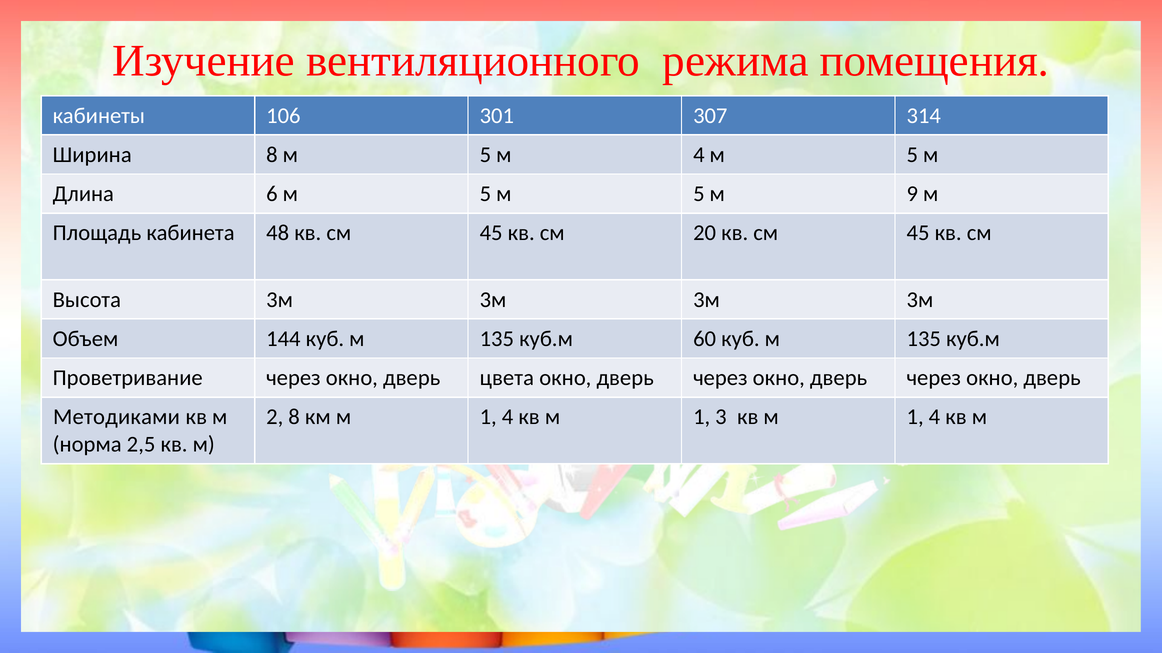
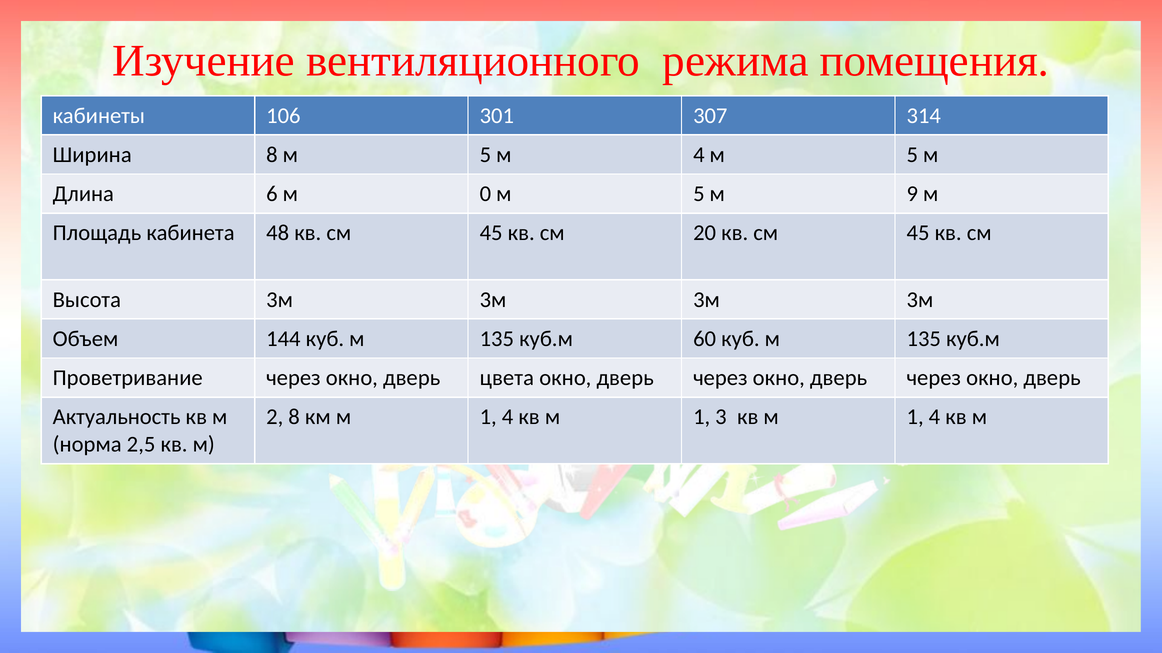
6 м 5: 5 -> 0
Методиками: Методиками -> Актуальность
